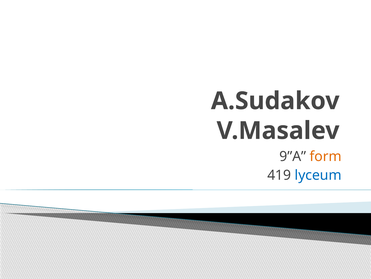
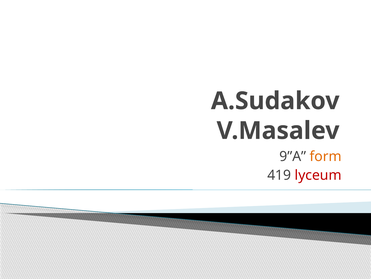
lyceum colour: blue -> red
